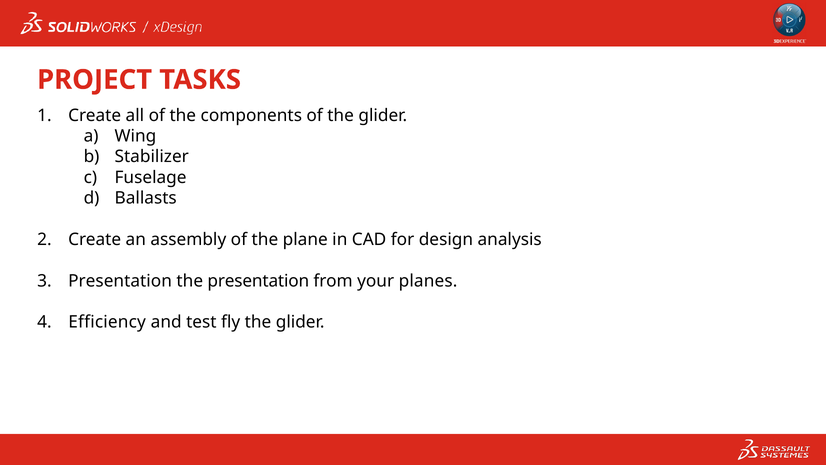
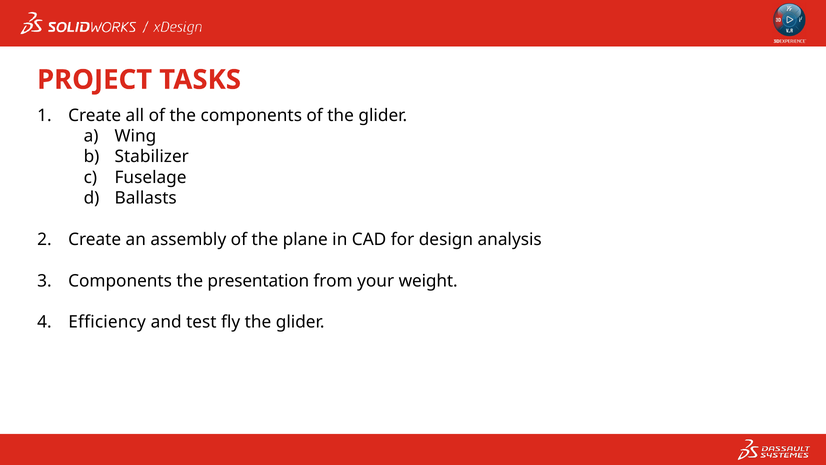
Presentation at (120, 281): Presentation -> Components
planes: planes -> weight
